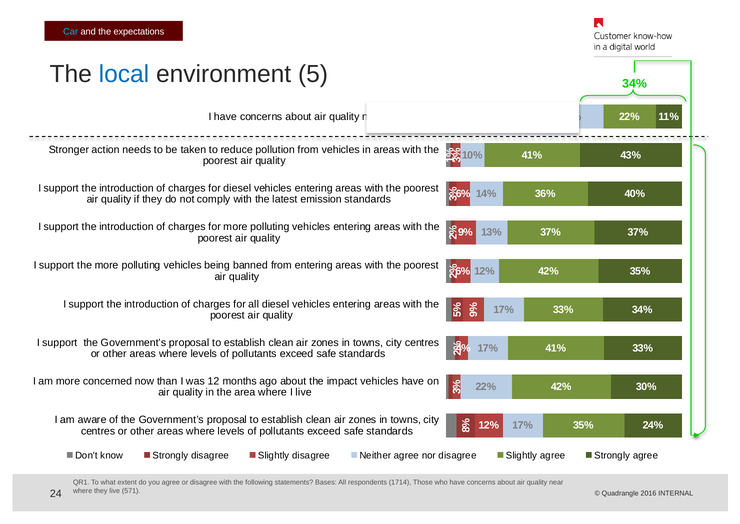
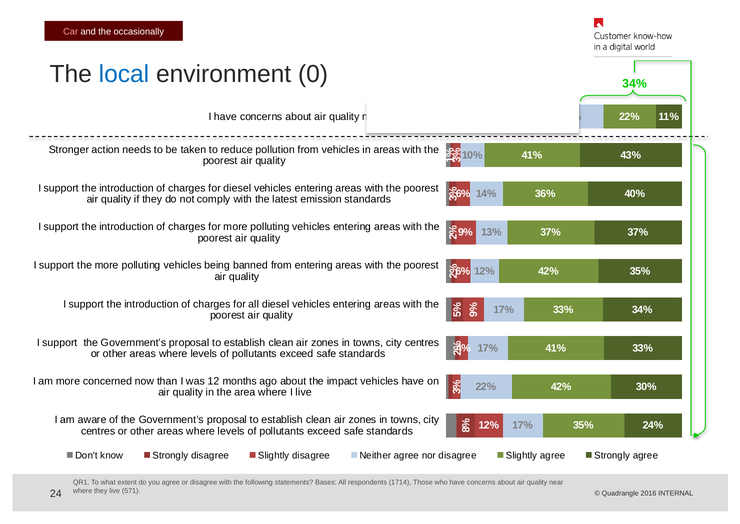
Car colour: light blue -> pink
expectations: expectations -> occasionally
environment 5: 5 -> 0
